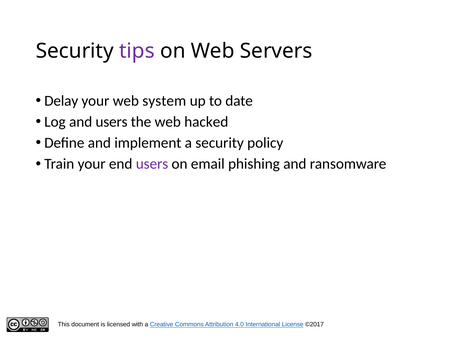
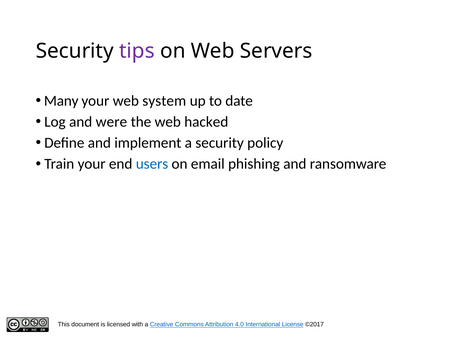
Delay: Delay -> Many
and users: users -> were
users at (152, 164) colour: purple -> blue
